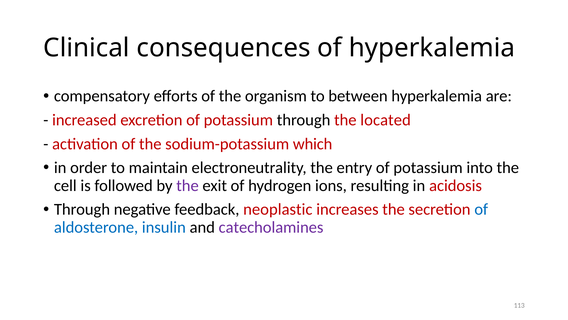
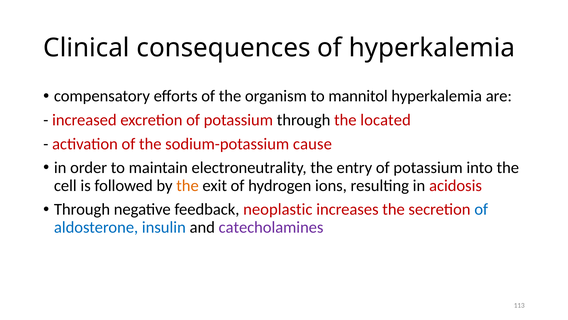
between: between -> mannitol
which: which -> cause
the at (188, 185) colour: purple -> orange
